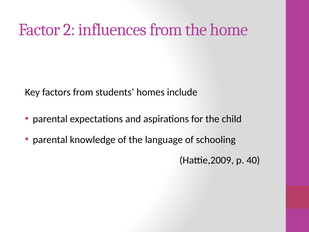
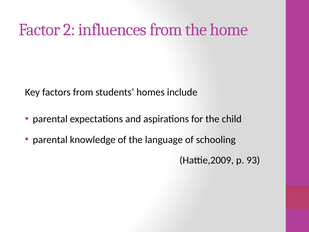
40: 40 -> 93
